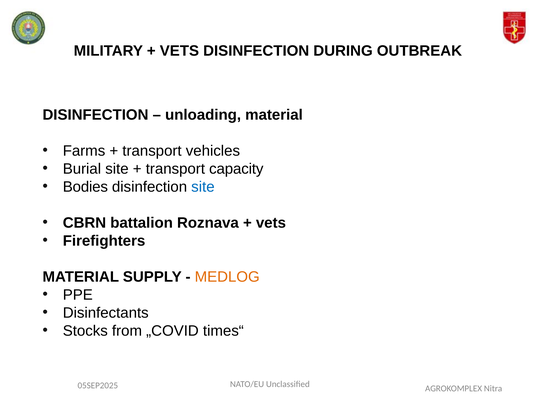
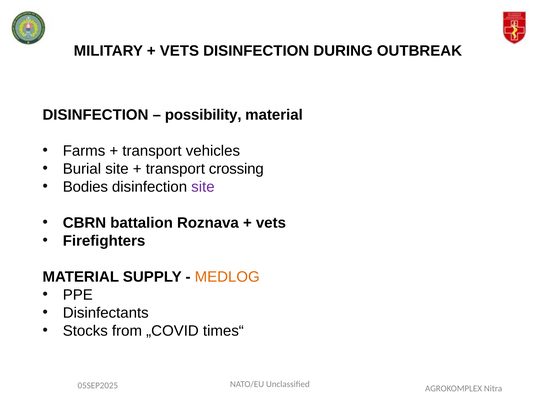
unloading: unloading -> possibility
capacity: capacity -> crossing
site at (203, 187) colour: blue -> purple
